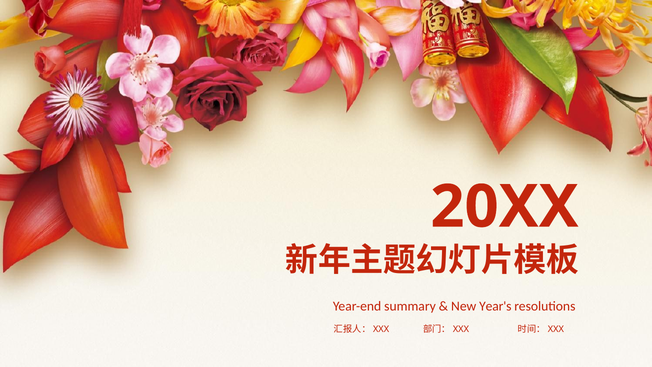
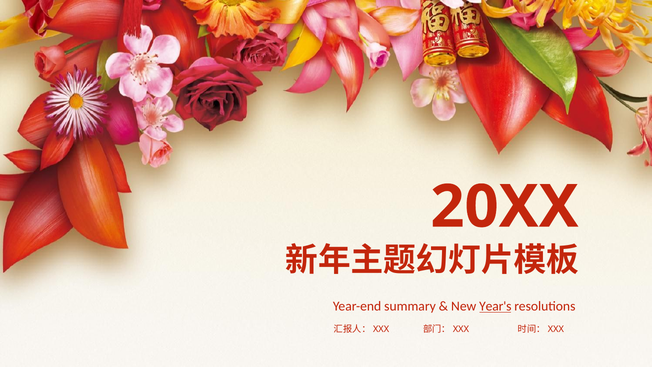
Year's underline: none -> present
